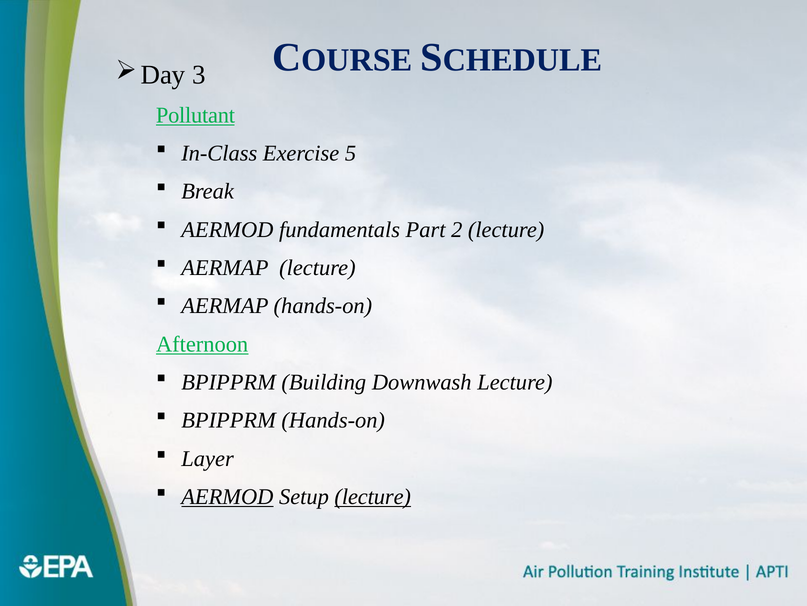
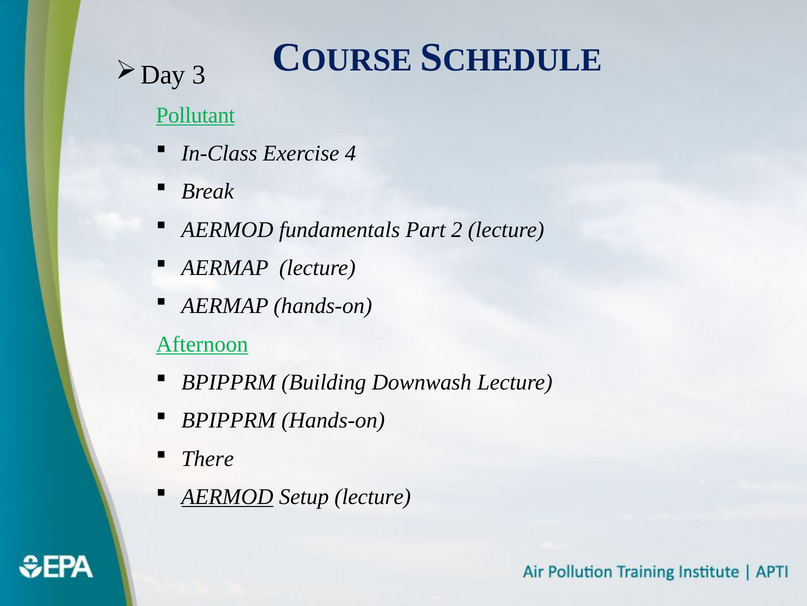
5: 5 -> 4
Layer: Layer -> There
lecture at (373, 496) underline: present -> none
